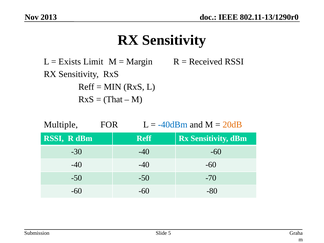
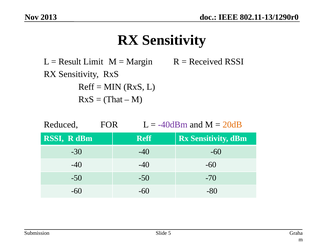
Exists: Exists -> Result
Multiple: Multiple -> Reduced
-40dBm colour: blue -> purple
